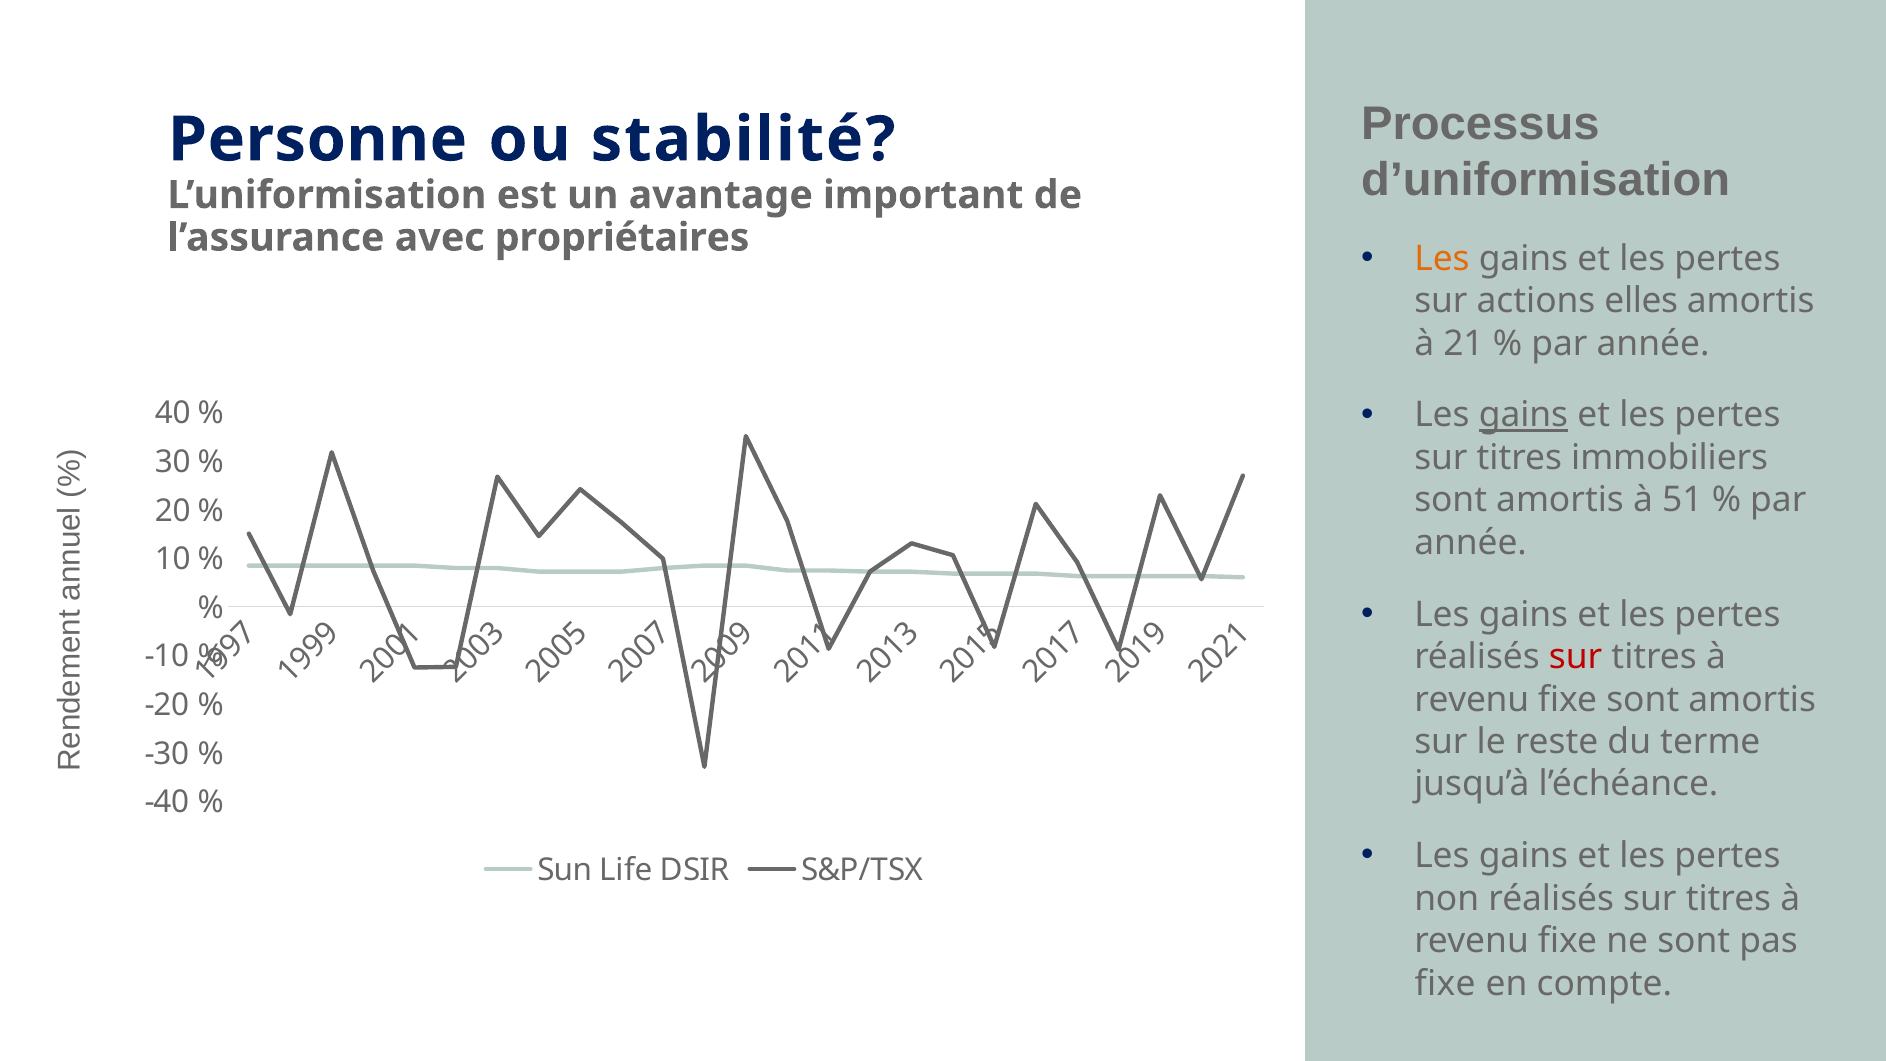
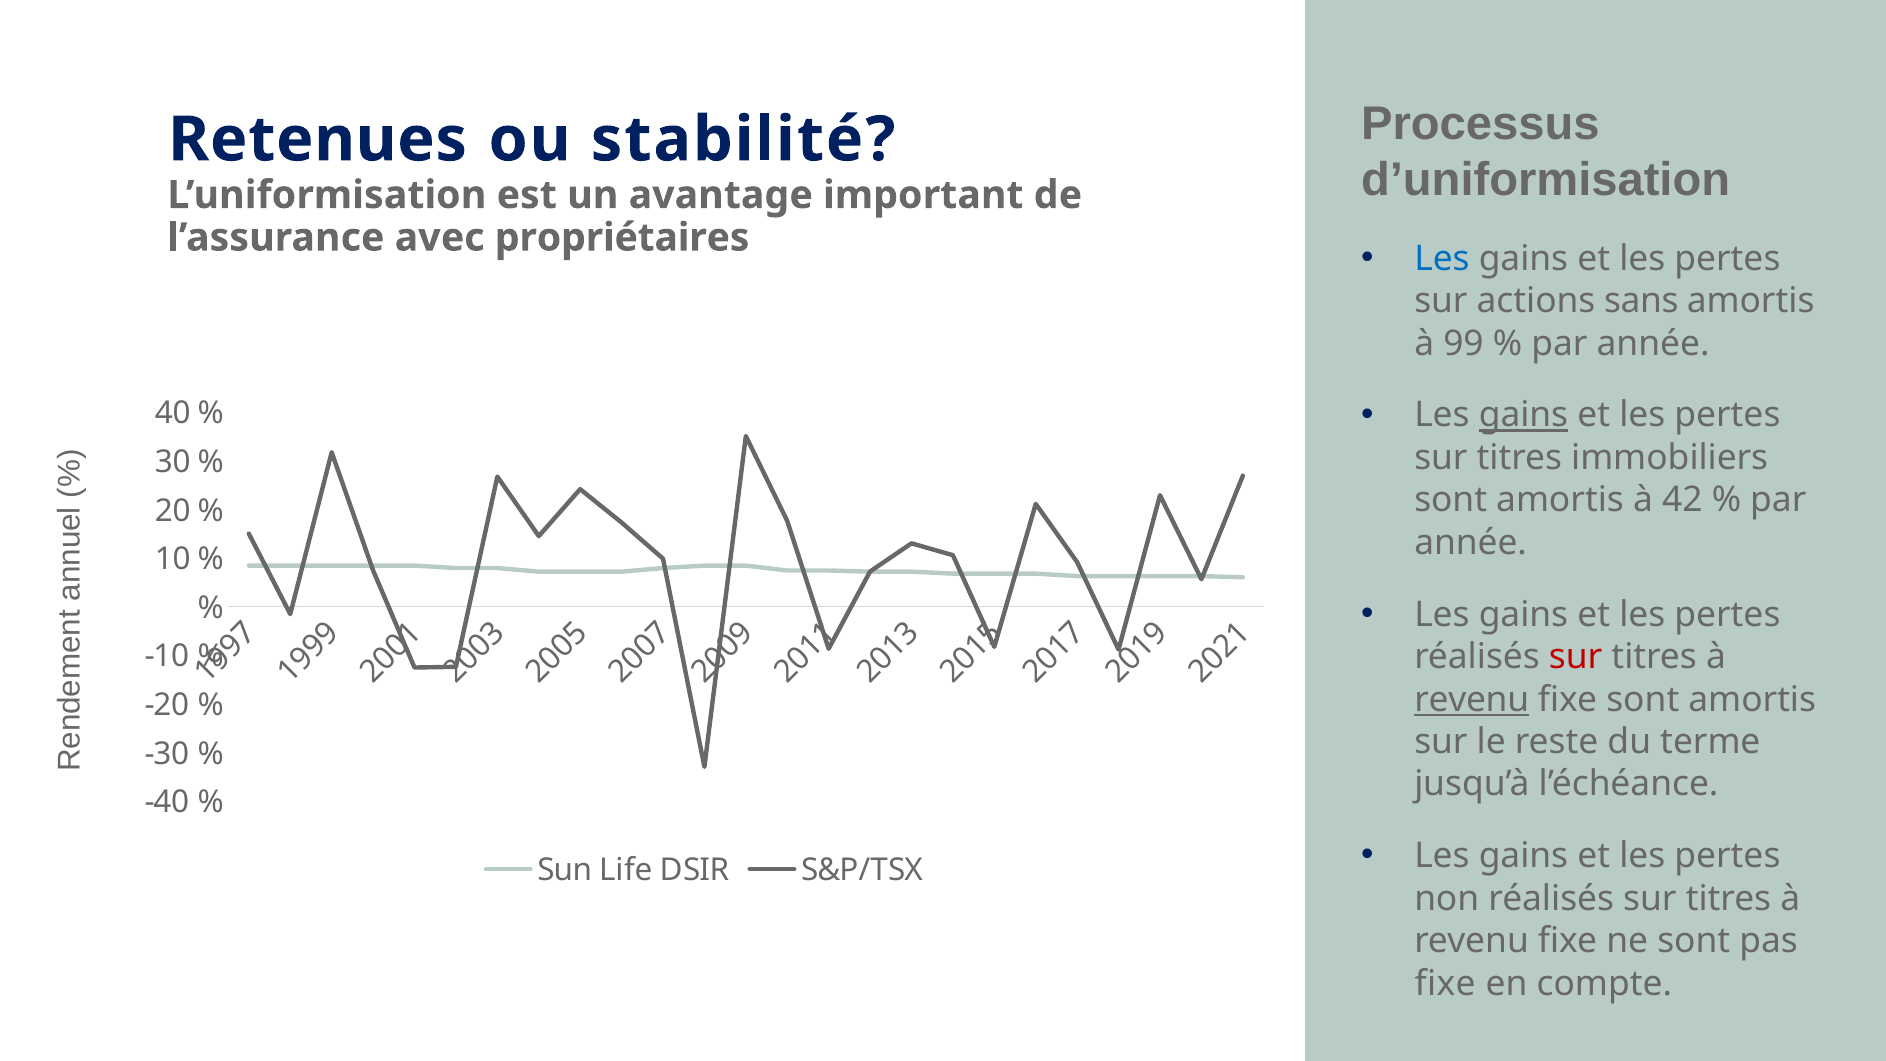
Personne: Personne -> Retenues
Les at (1442, 258) colour: orange -> blue
elles: elles -> sans
21: 21 -> 99
51: 51 -> 42
revenu at (1472, 699) underline: none -> present
